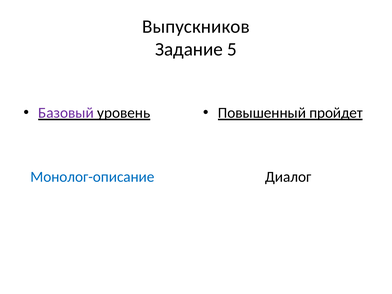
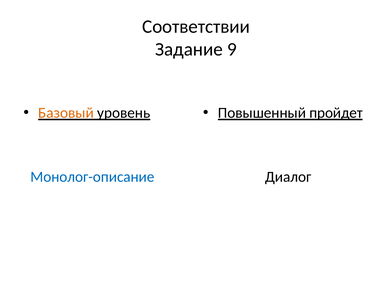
Выпускников: Выпускников -> Соответствии
5: 5 -> 9
Базовый colour: purple -> orange
